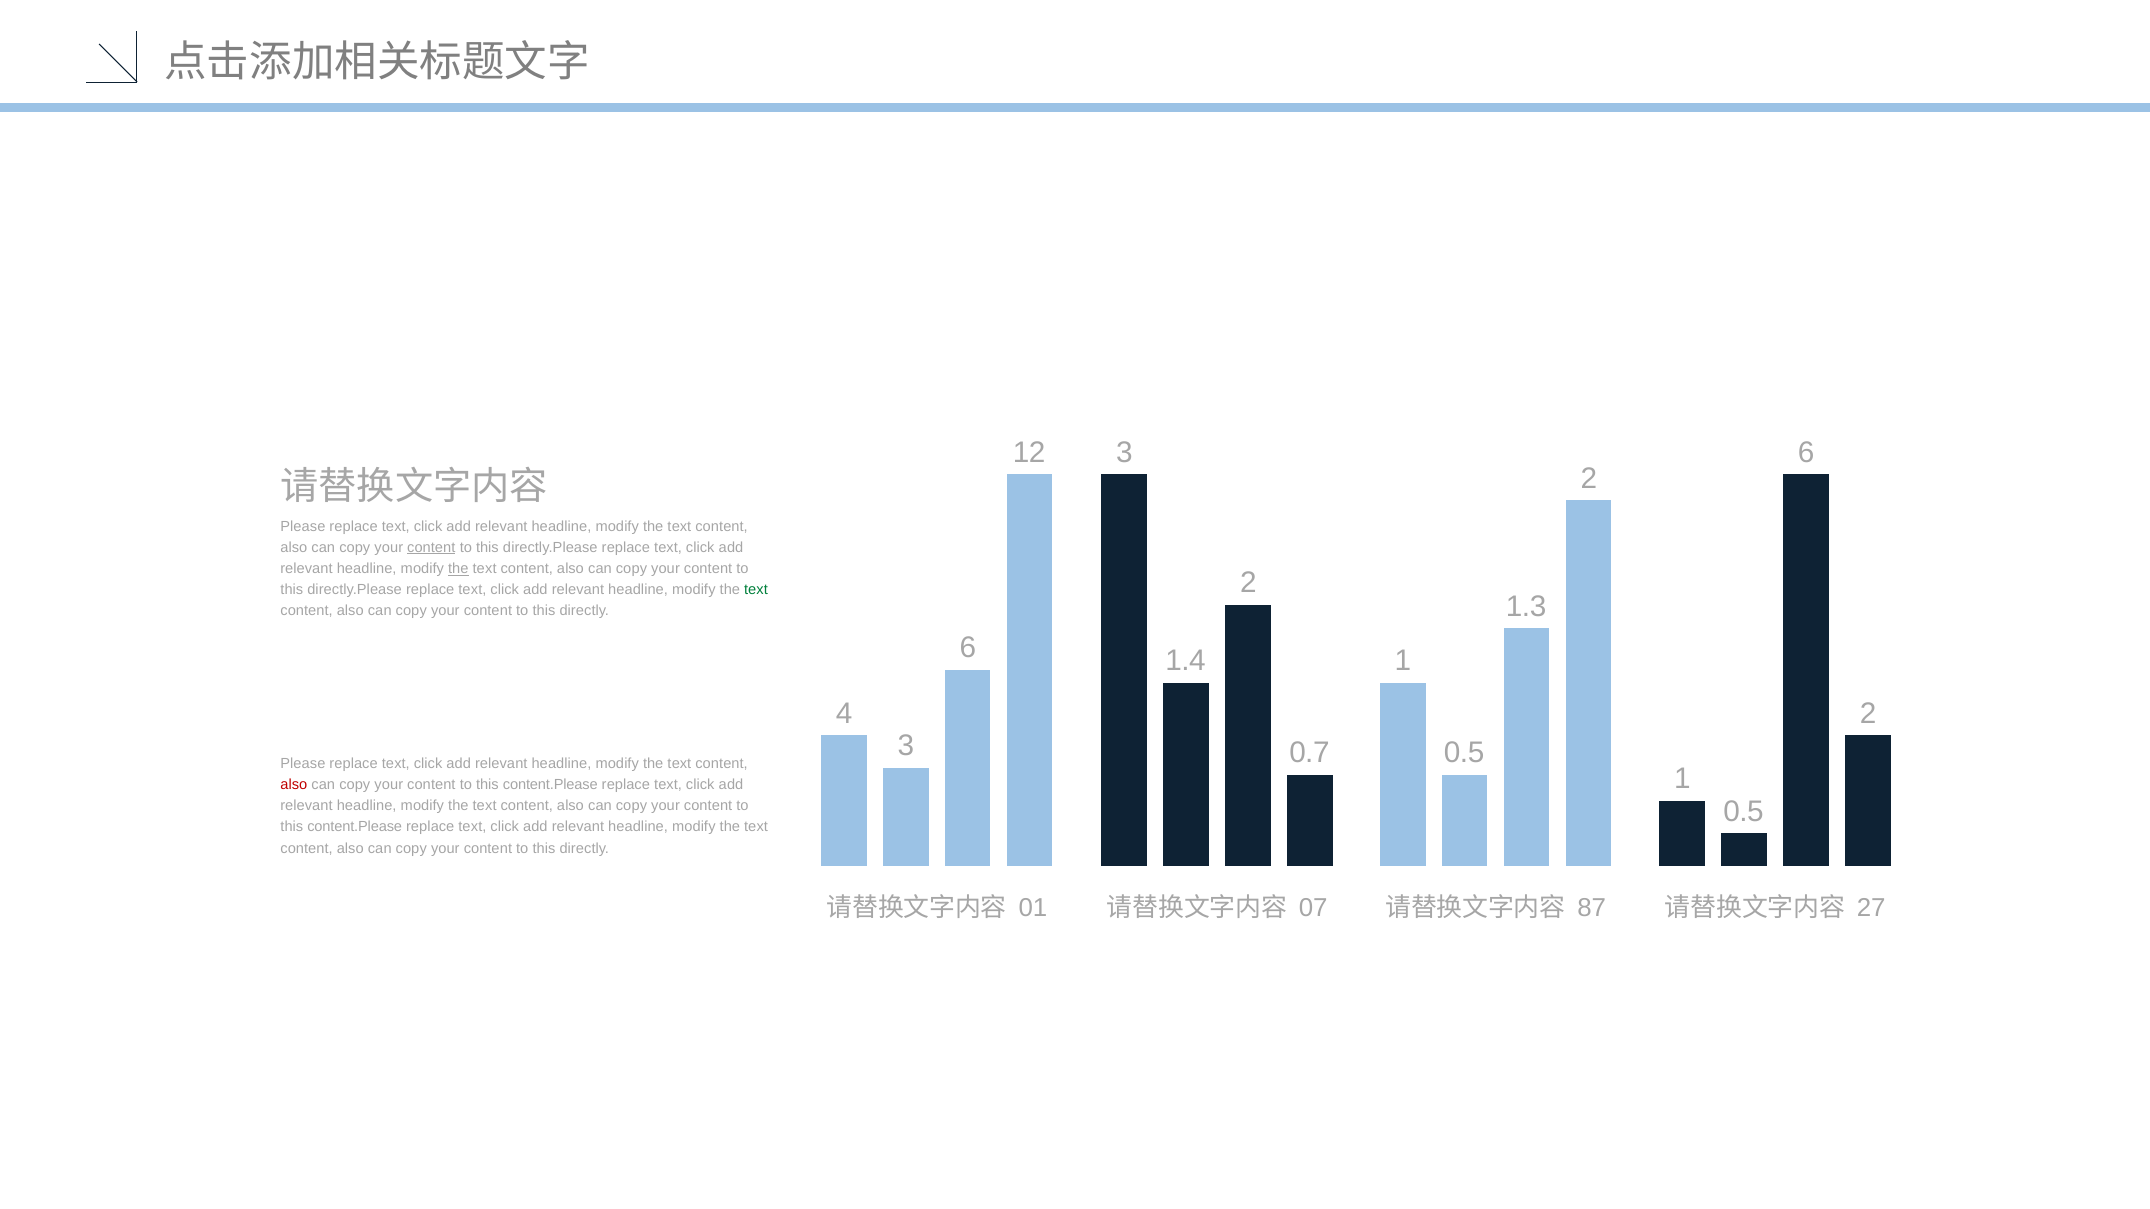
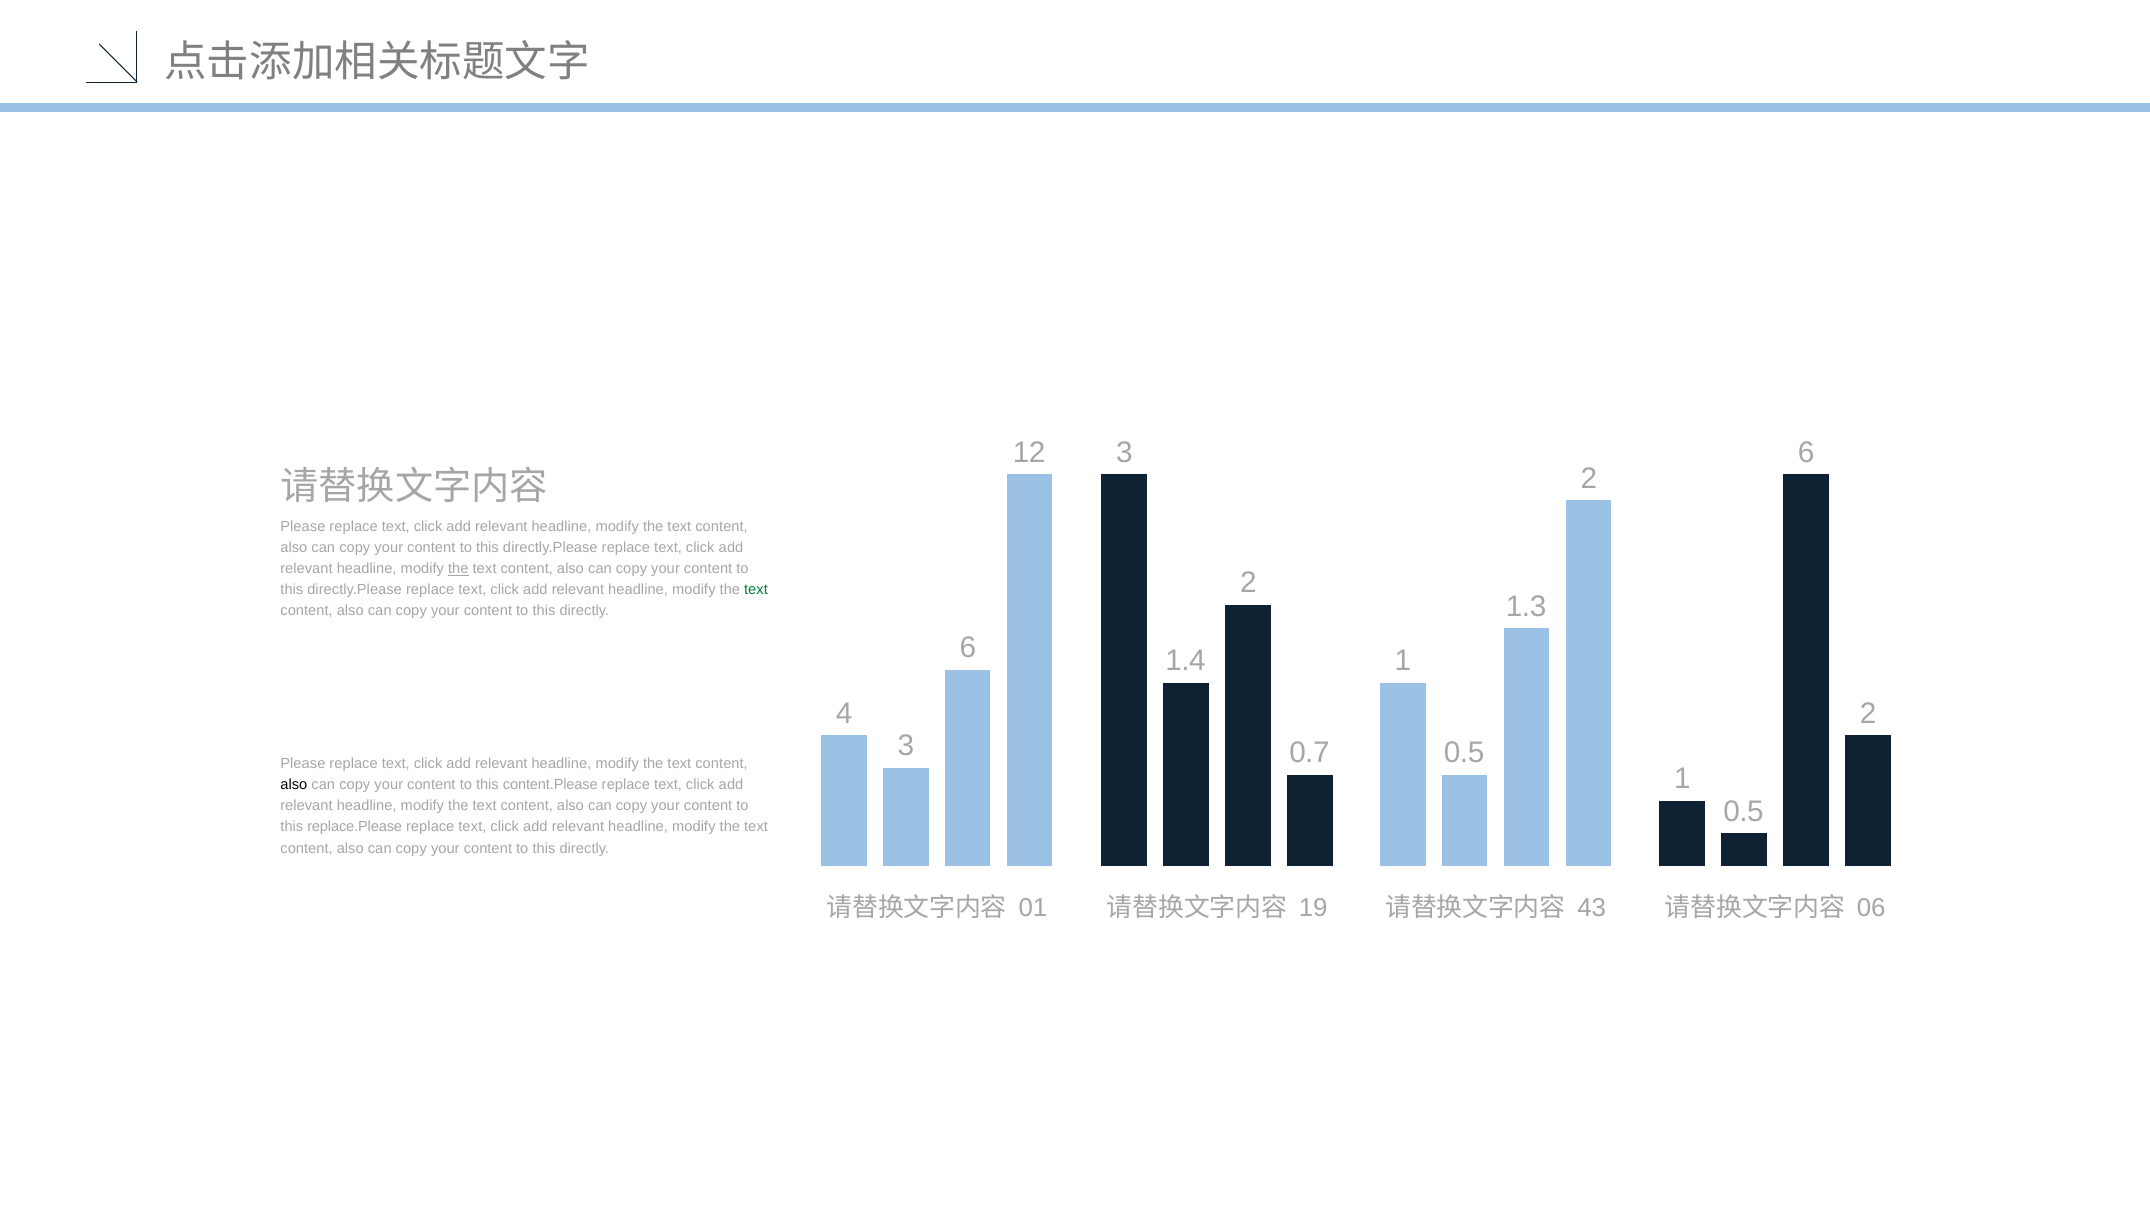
content at (431, 548) underline: present -> none
also at (294, 785) colour: red -> black
content.Please at (355, 827): content.Please -> replace.Please
07: 07 -> 19
87: 87 -> 43
27: 27 -> 06
